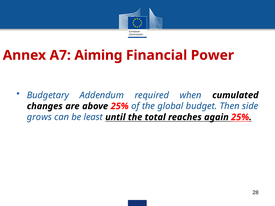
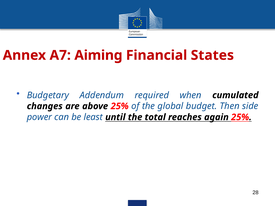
Power: Power -> States
grows: grows -> power
